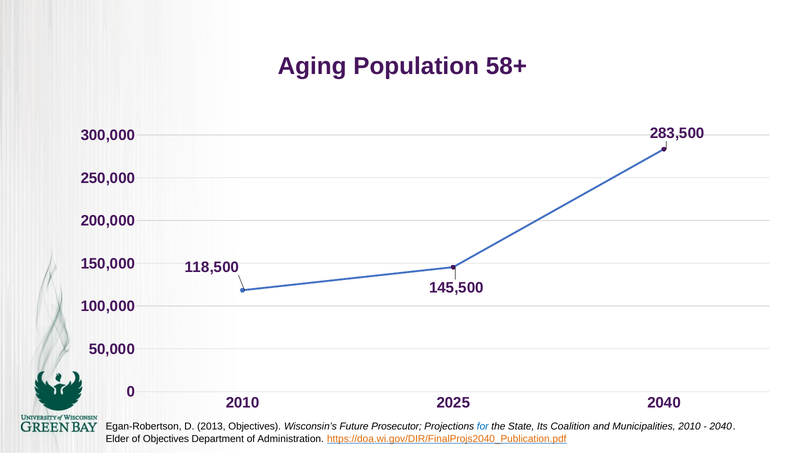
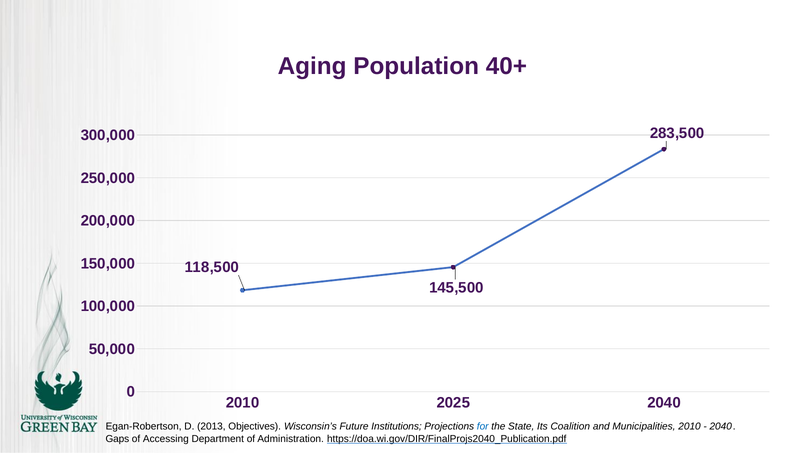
58+: 58+ -> 40+
Prosecutor: Prosecutor -> Institutions
Elder: Elder -> Gaps
of Objectives: Objectives -> Accessing
https://doa.wi.gov/DIR/FinalProjs2040_Publication.pdf colour: orange -> black
